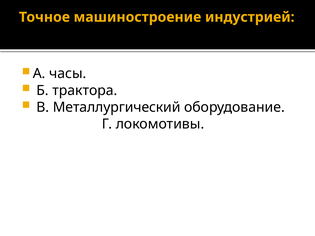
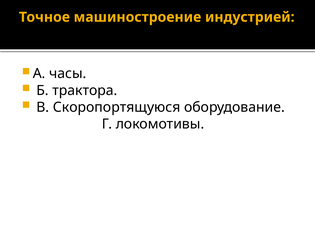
Металлургический: Металлургический -> Скоропортящуюся
